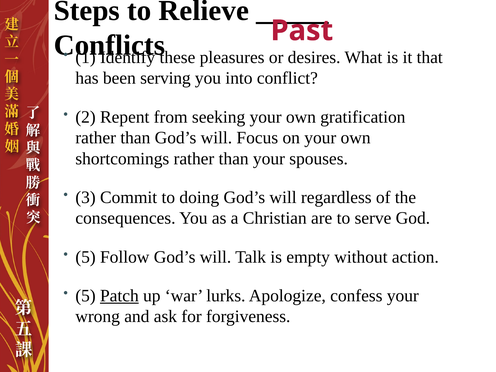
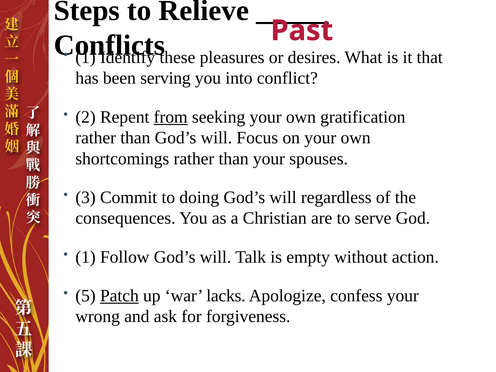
from underline: none -> present
5 at (86, 257): 5 -> 1
lurks: lurks -> lacks
